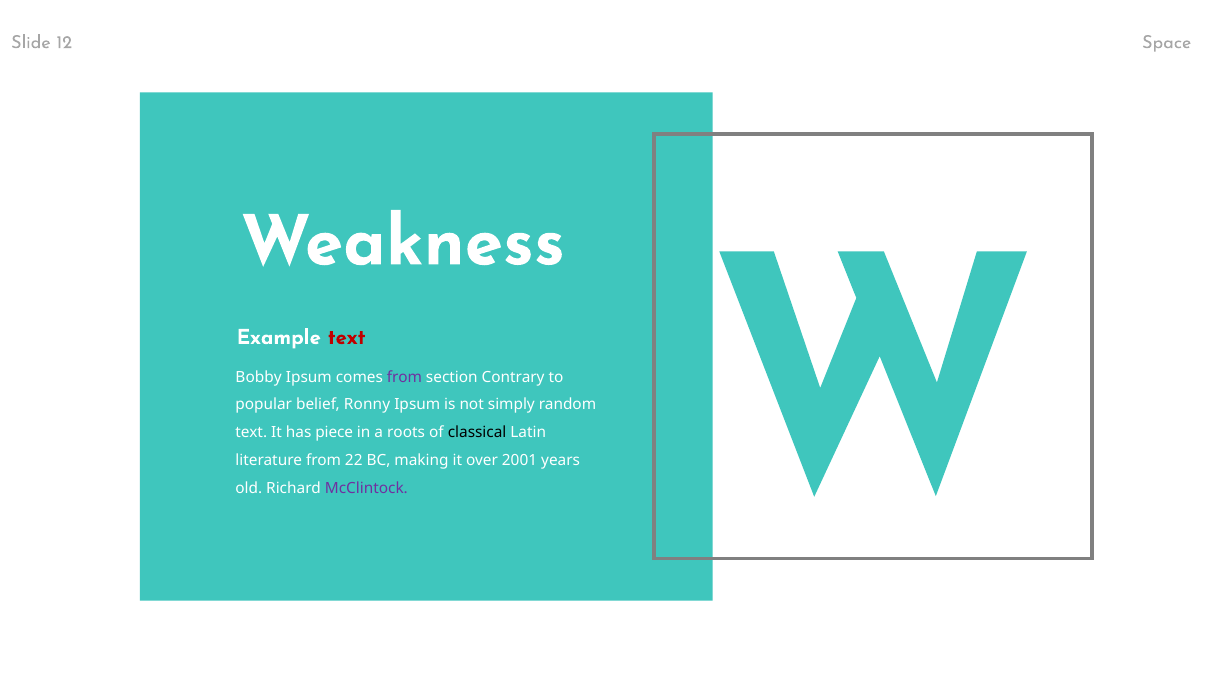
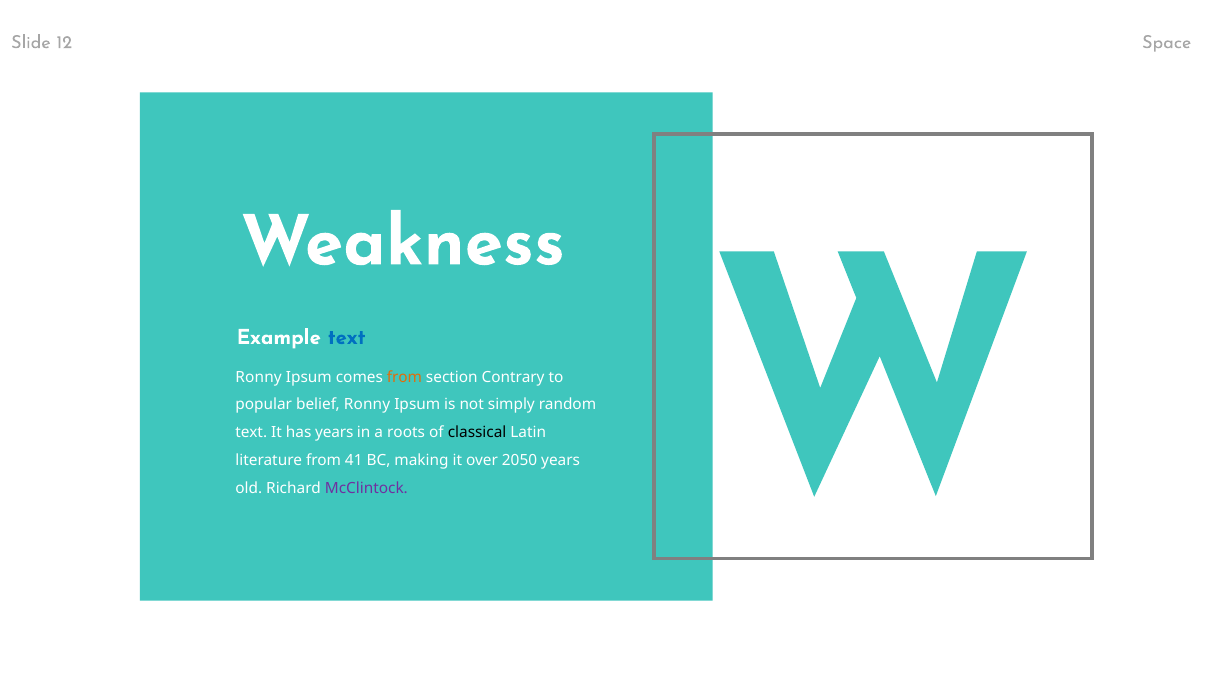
text at (347, 337) colour: red -> blue
Bobby at (259, 377): Bobby -> Ronny
from at (404, 377) colour: purple -> orange
has piece: piece -> years
22: 22 -> 41
2001: 2001 -> 2050
